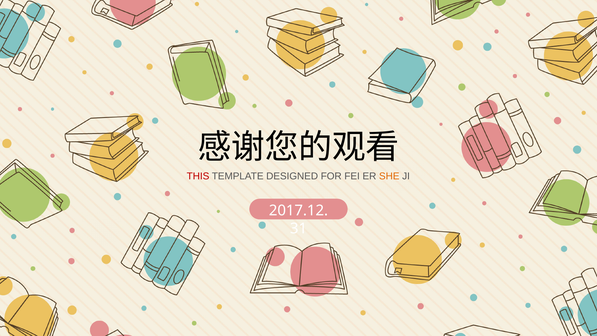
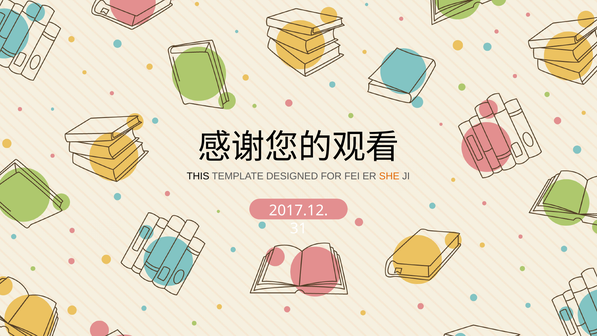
THIS colour: red -> black
